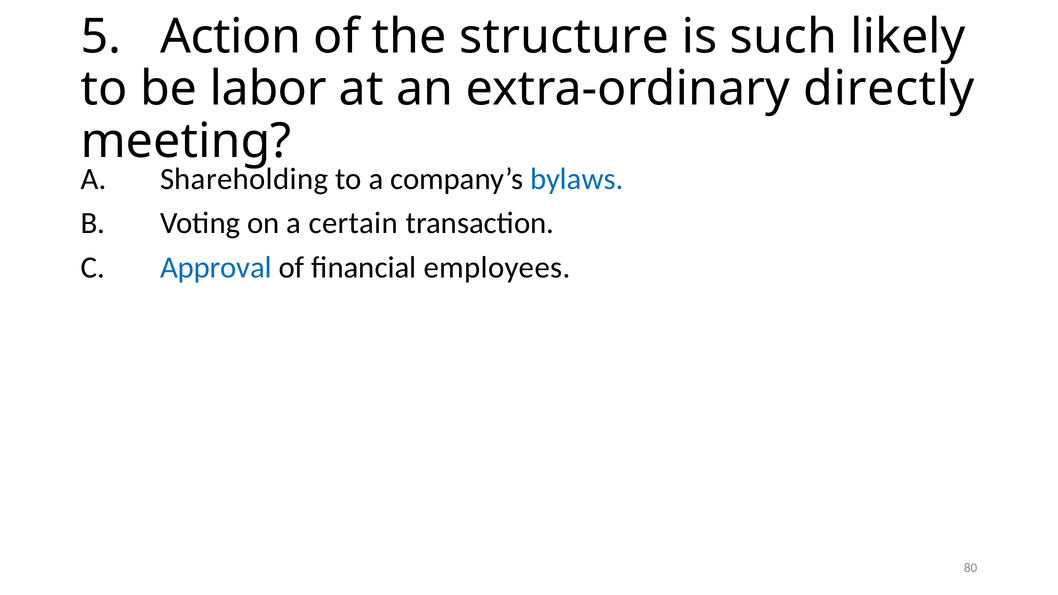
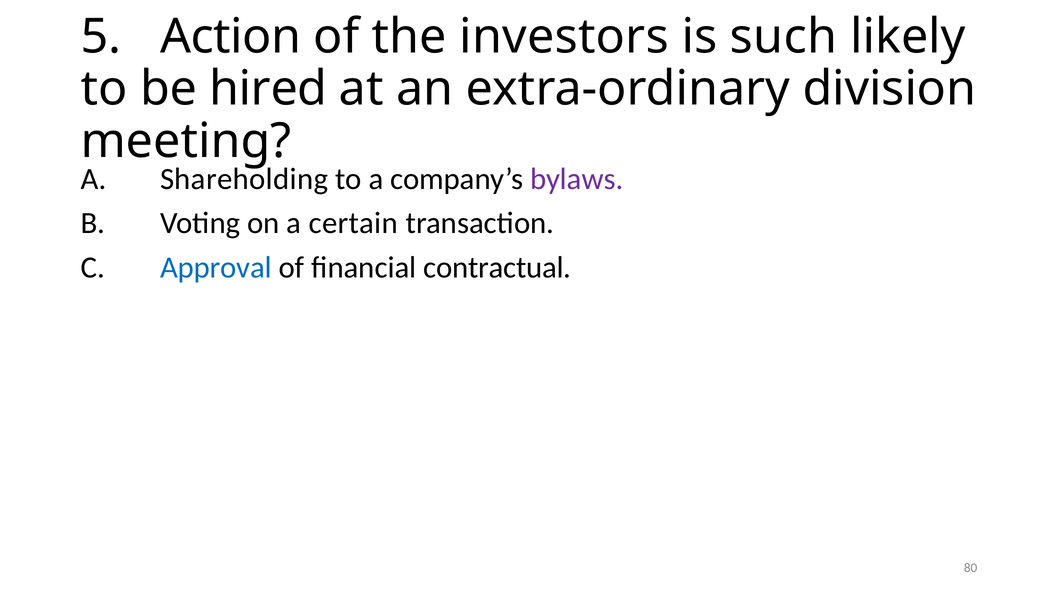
structure: structure -> investors
labor: labor -> hired
directly: directly -> division
bylaws colour: blue -> purple
employees: employees -> contractual
